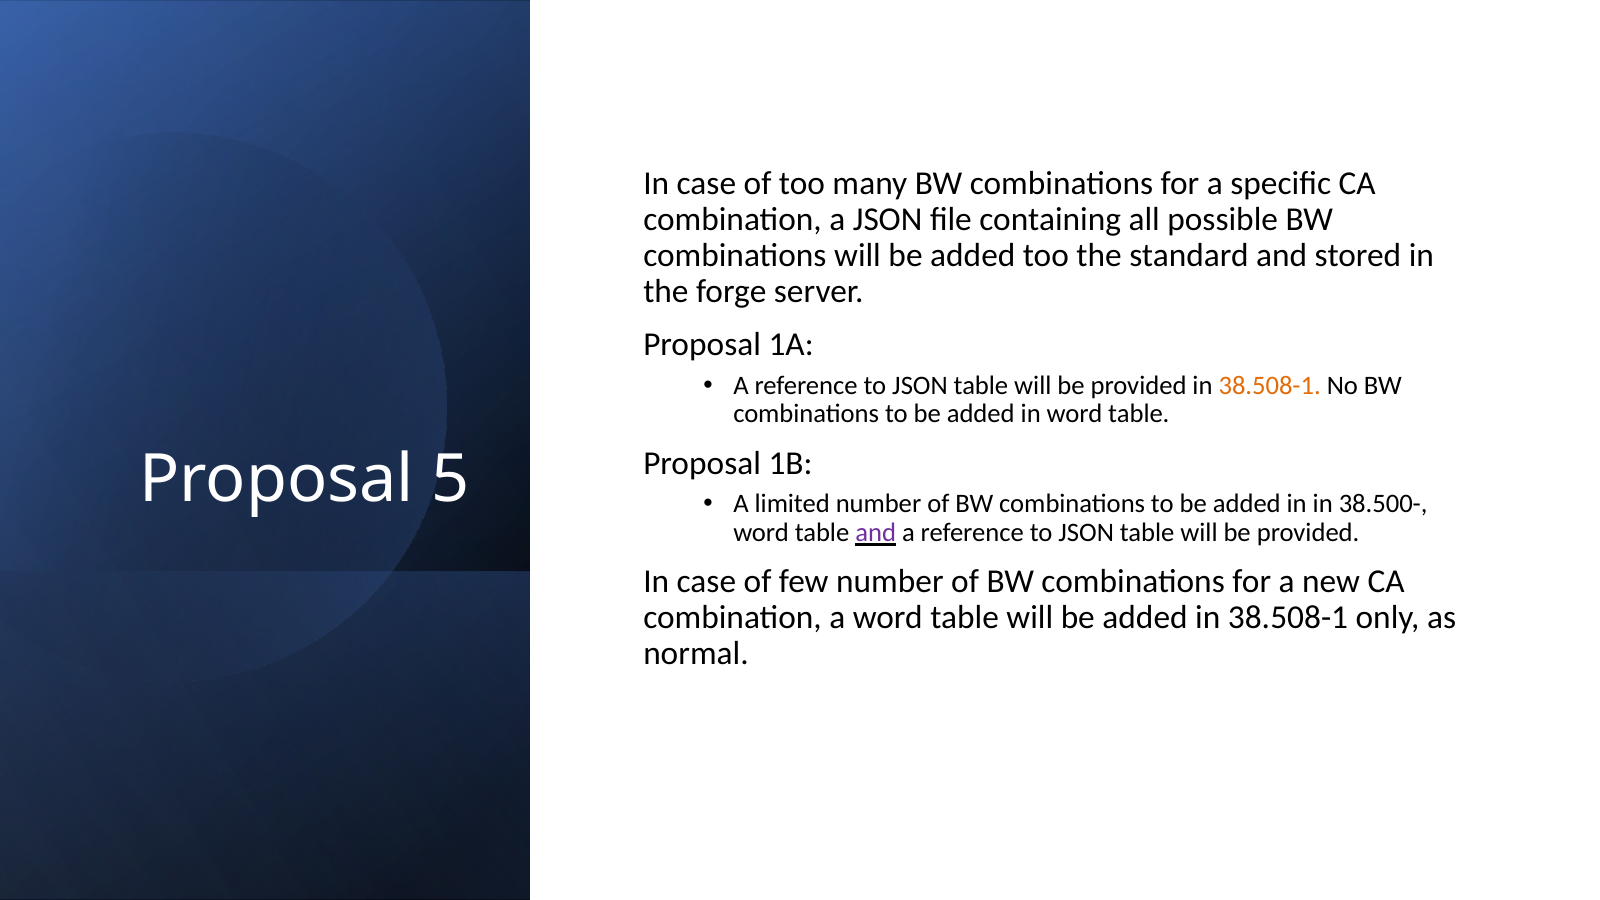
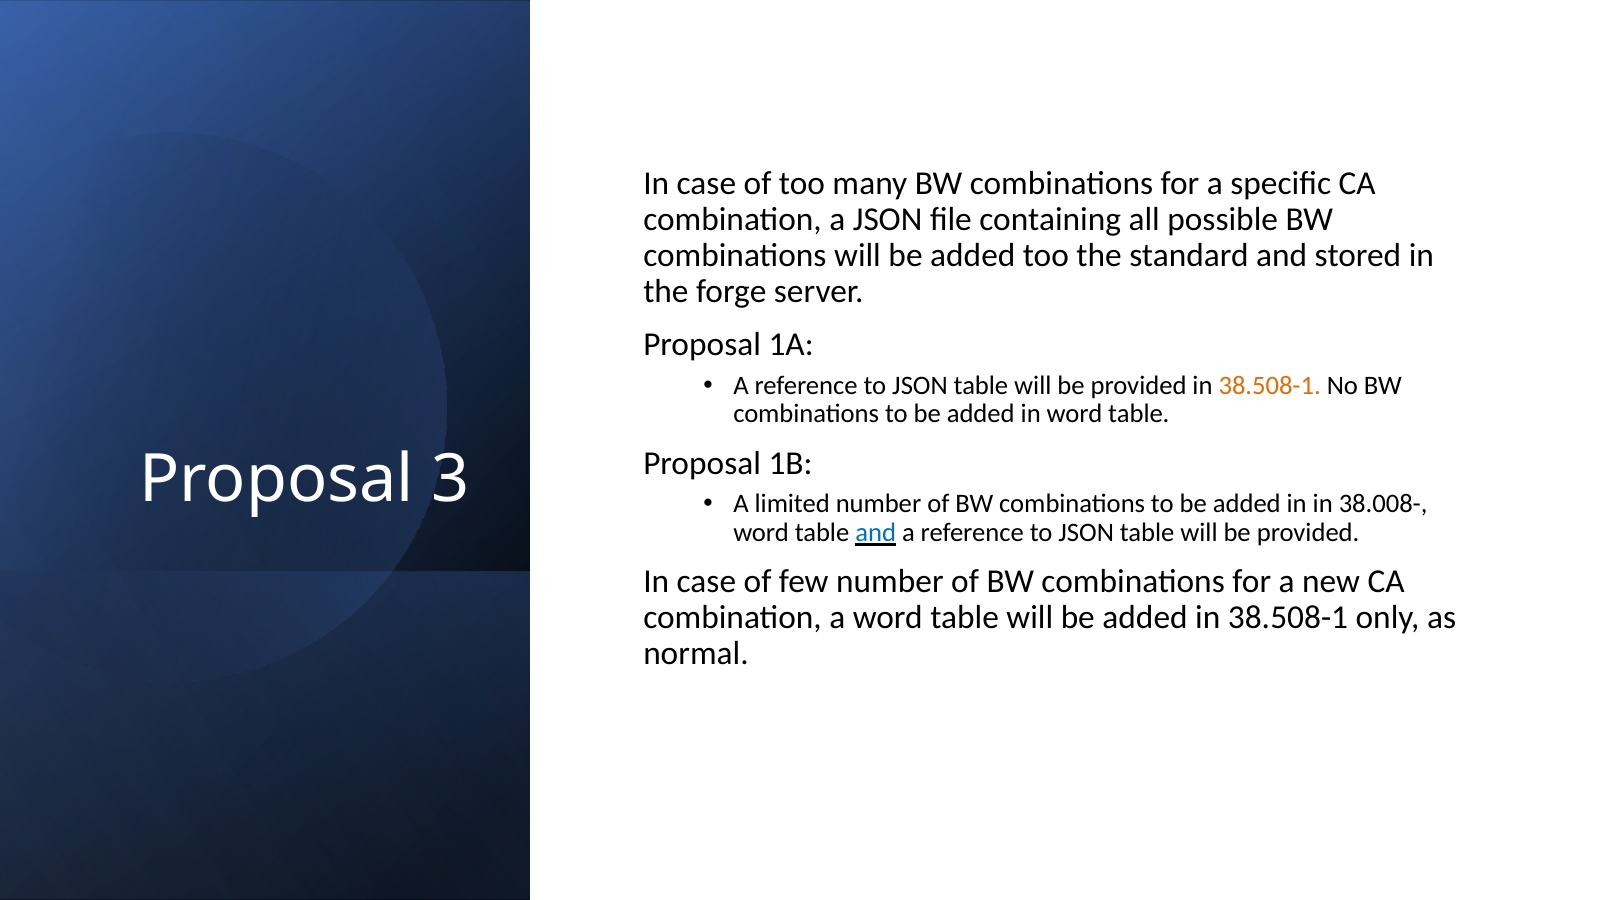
5: 5 -> 3
38.500-: 38.500- -> 38.008-
and at (876, 533) colour: purple -> blue
